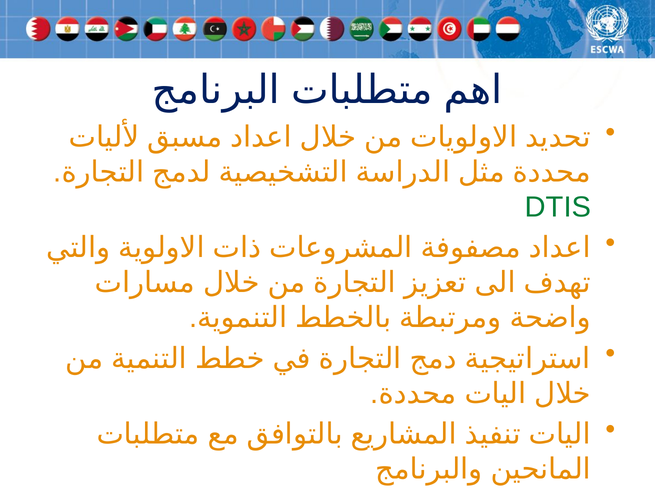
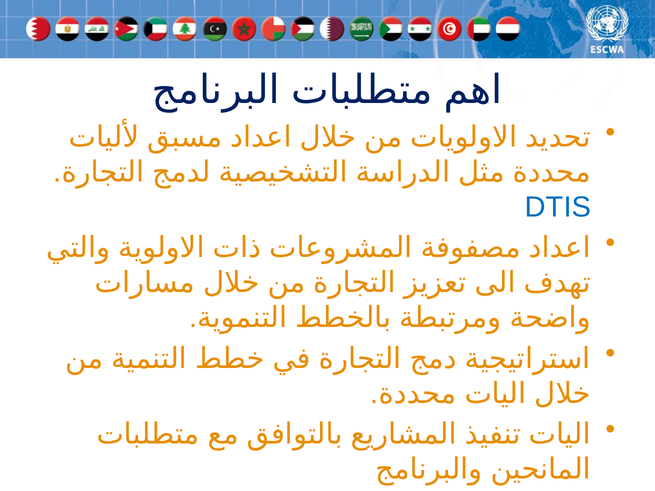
DTIS colour: green -> blue
